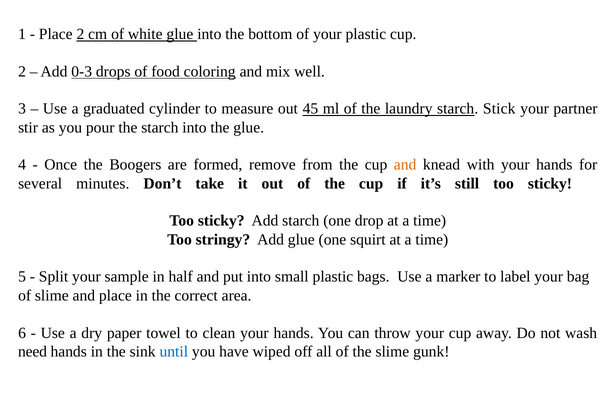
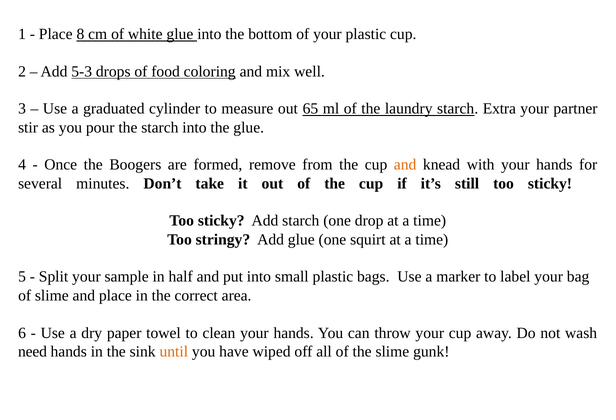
Place 2: 2 -> 8
0-3: 0-3 -> 5-3
45: 45 -> 65
Stick: Stick -> Extra
until colour: blue -> orange
